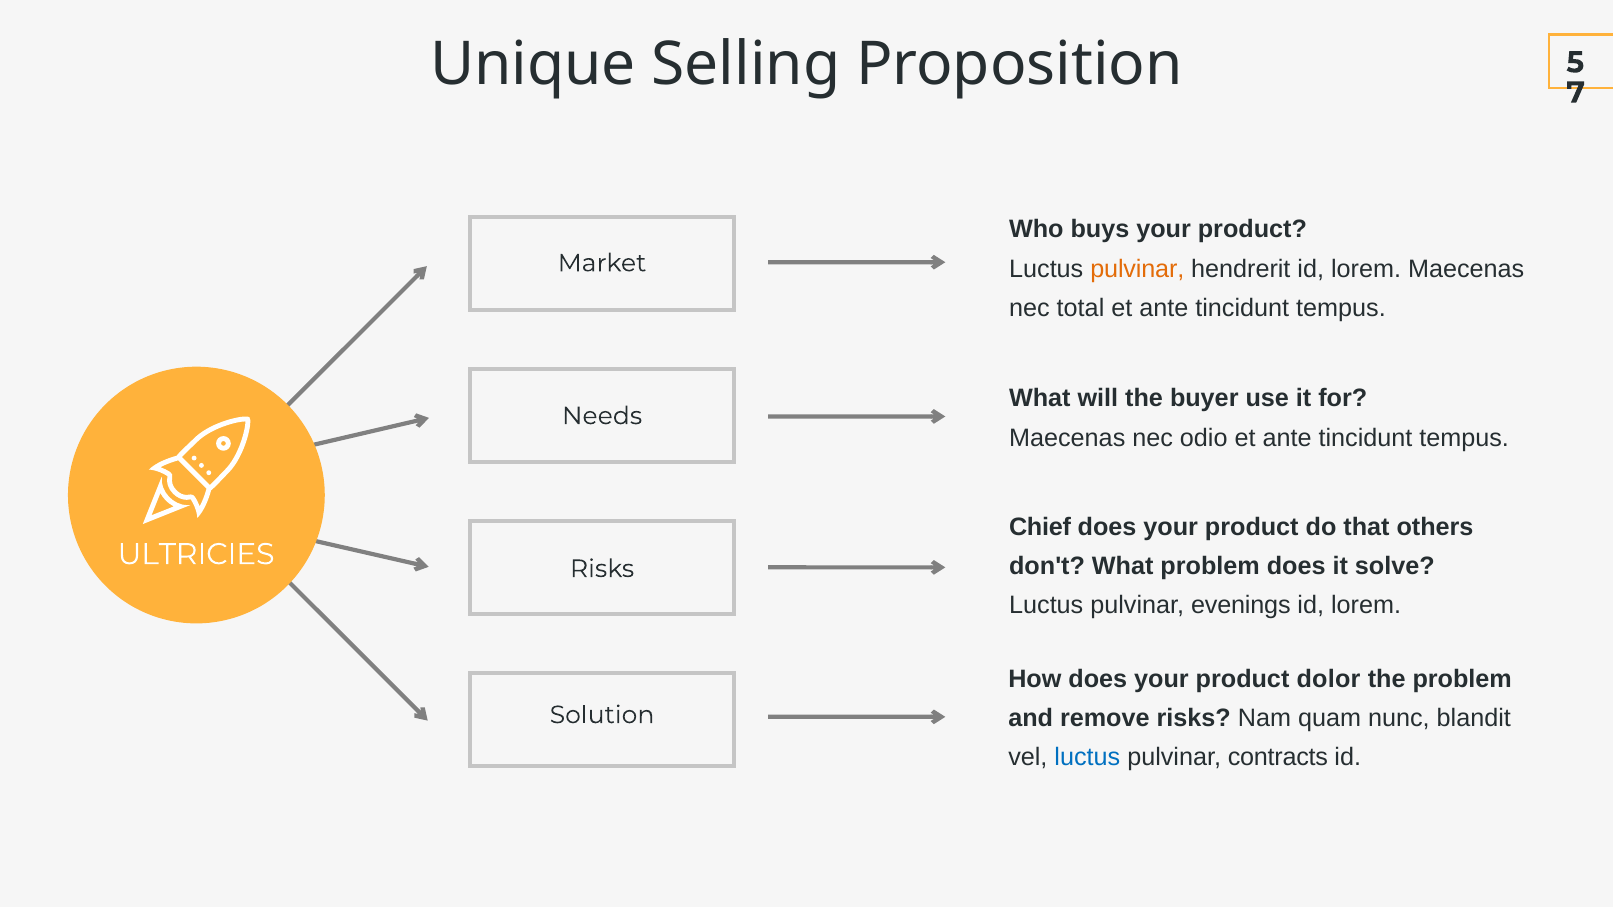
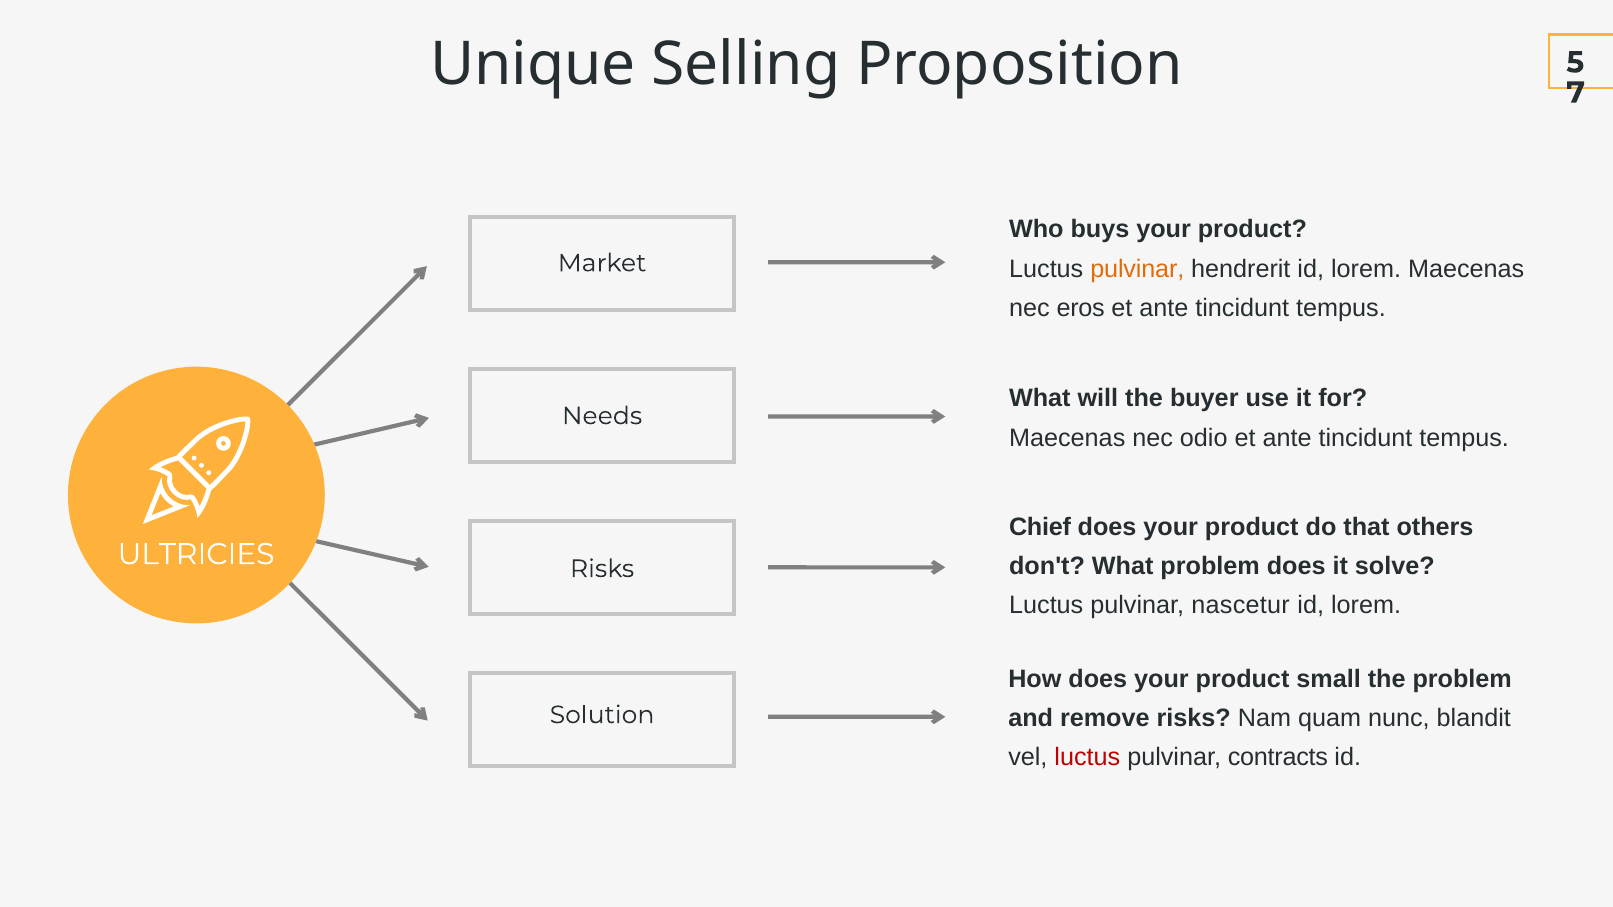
total: total -> eros
evenings: evenings -> nascetur
dolor: dolor -> small
luctus at (1087, 758) colour: blue -> red
